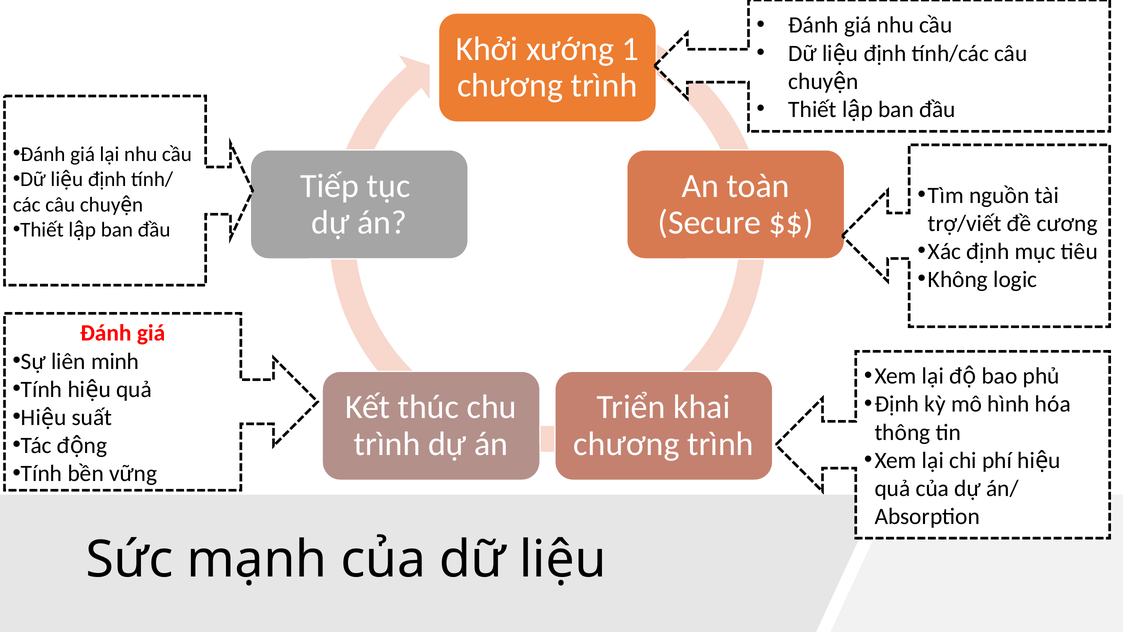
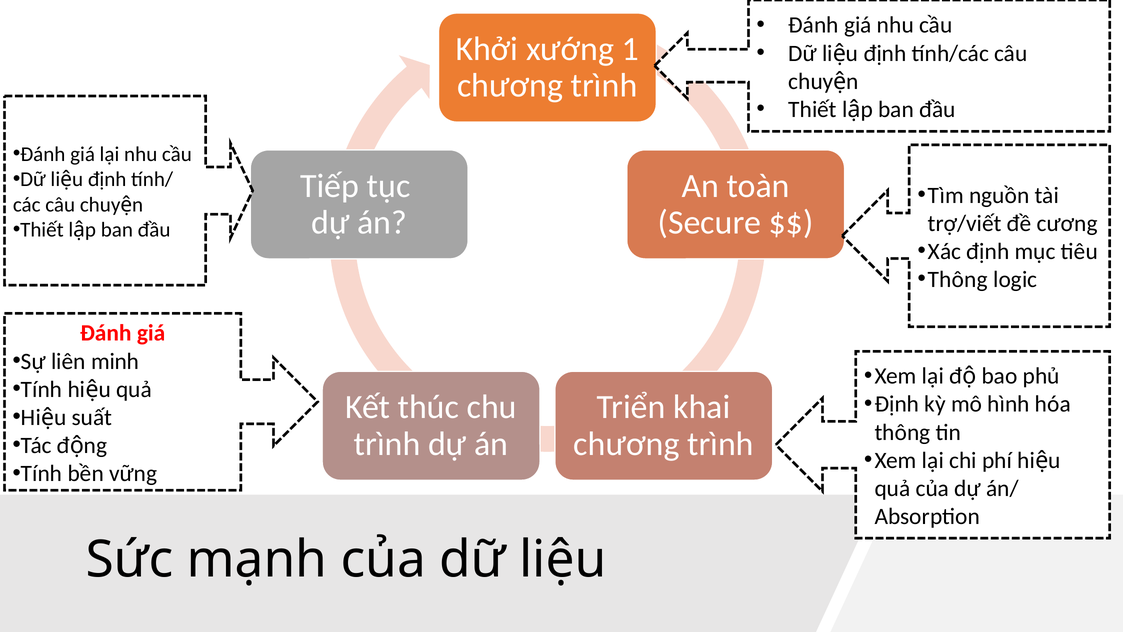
Không at (958, 279): Không -> Thông
